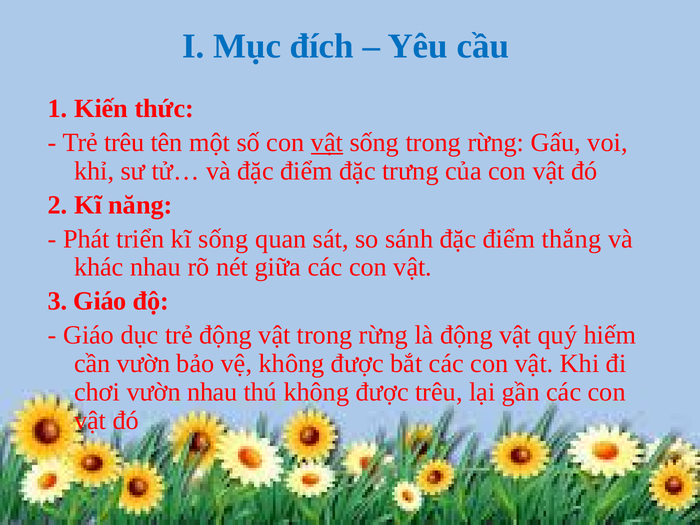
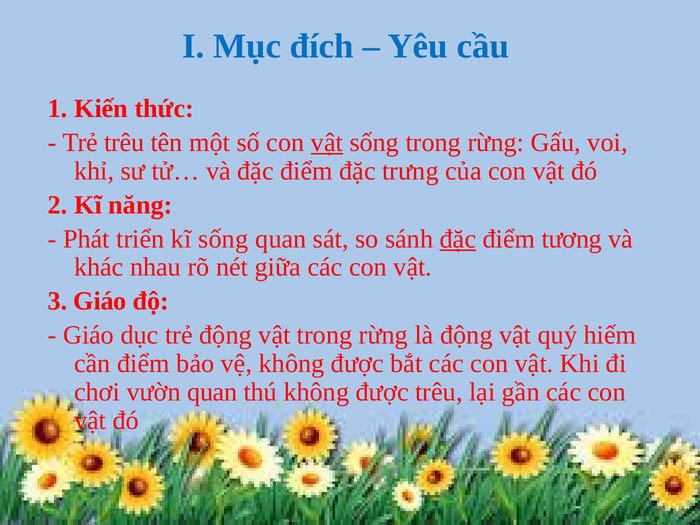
đặc at (458, 239) underline: none -> present
thắng: thắng -> tương
cần vườn: vườn -> điểm
vườn nhau: nhau -> quan
